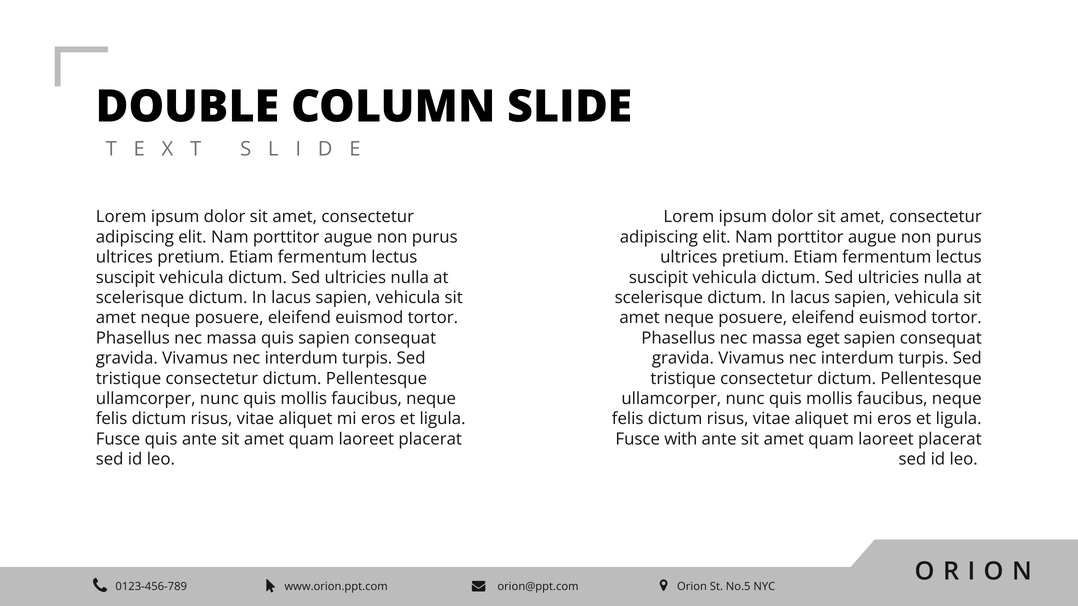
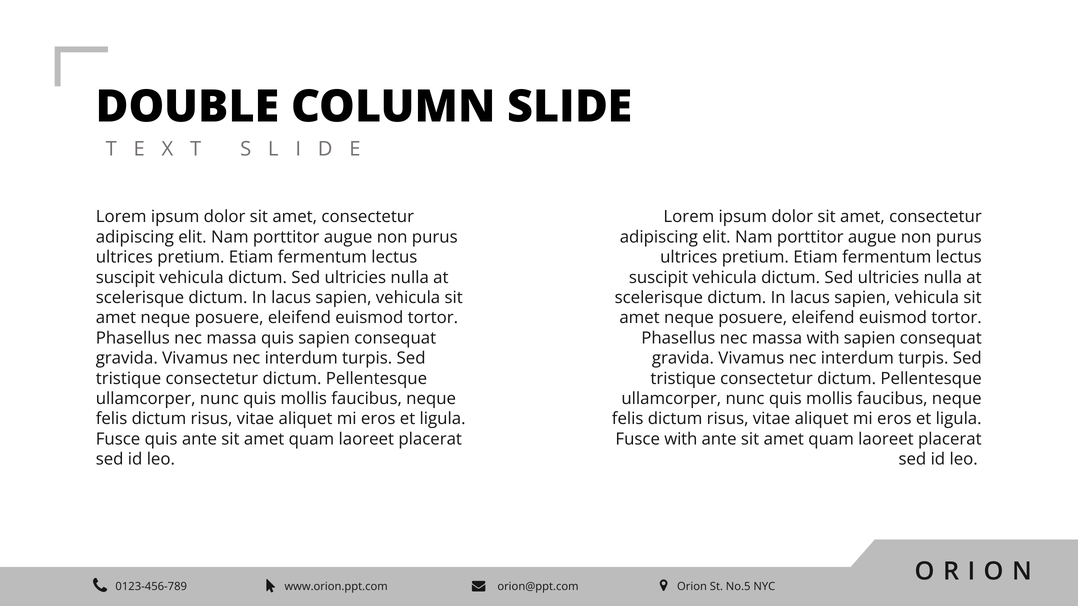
massa eget: eget -> with
